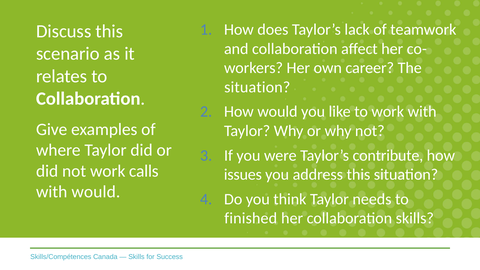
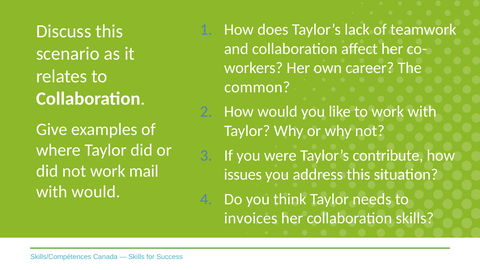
situation at (257, 87): situation -> common
calls: calls -> mail
finished: finished -> invoices
